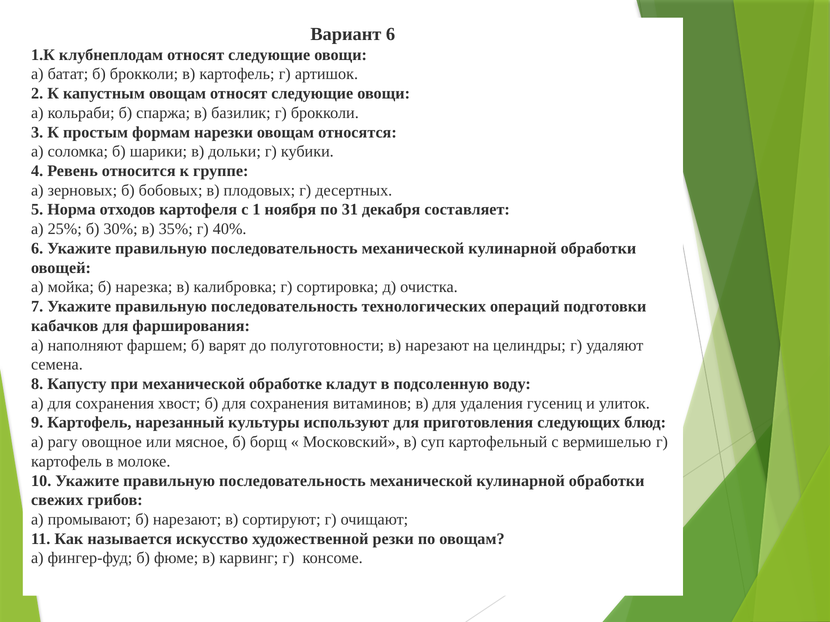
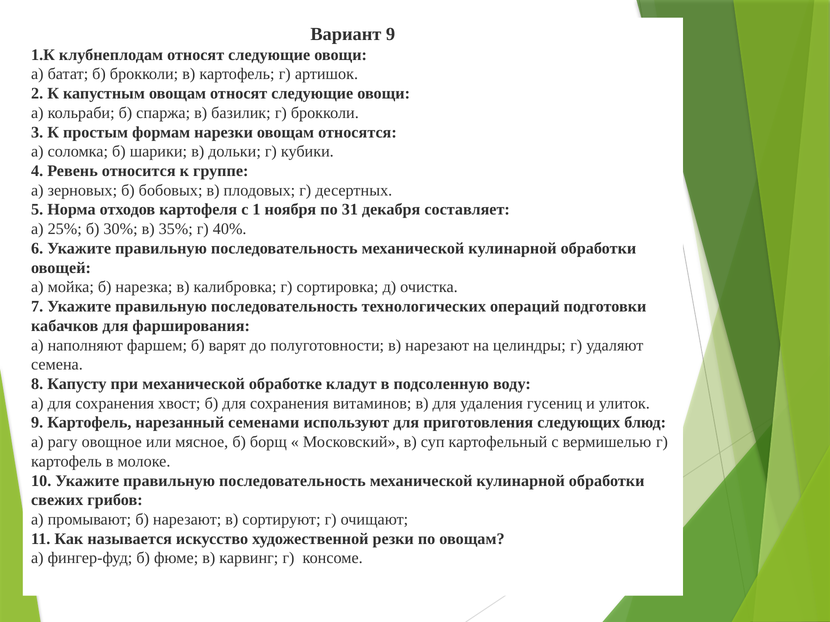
Вариант 6: 6 -> 9
культуры: культуры -> семенами
